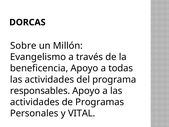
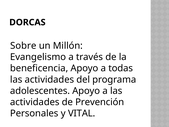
responsables: responsables -> adolescentes
Programas: Programas -> Prevención
